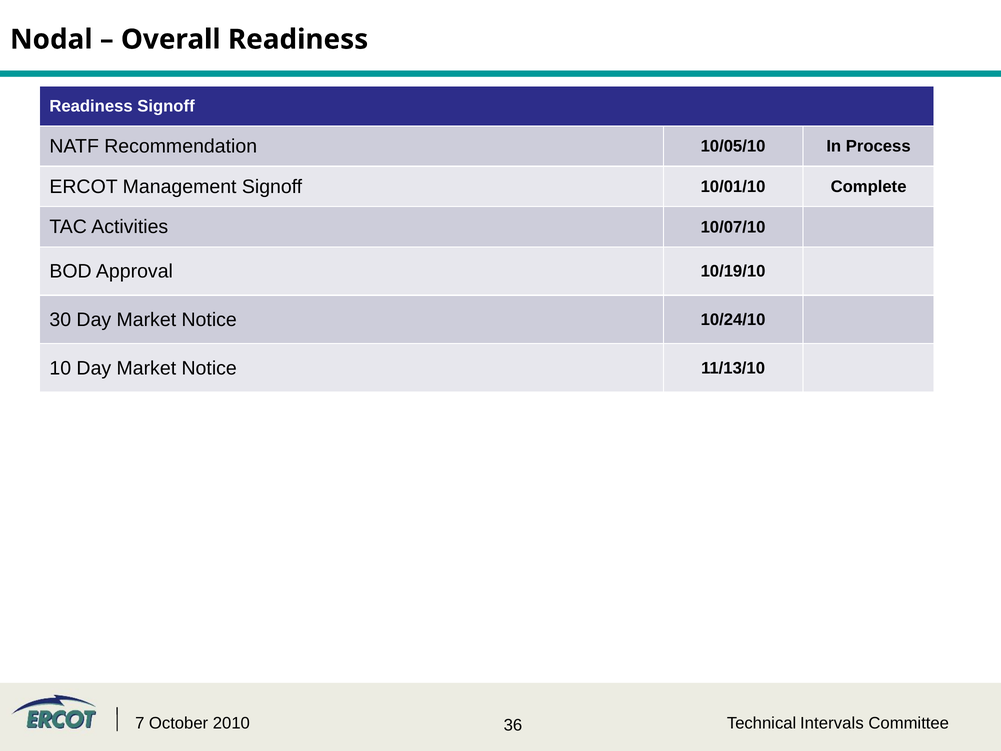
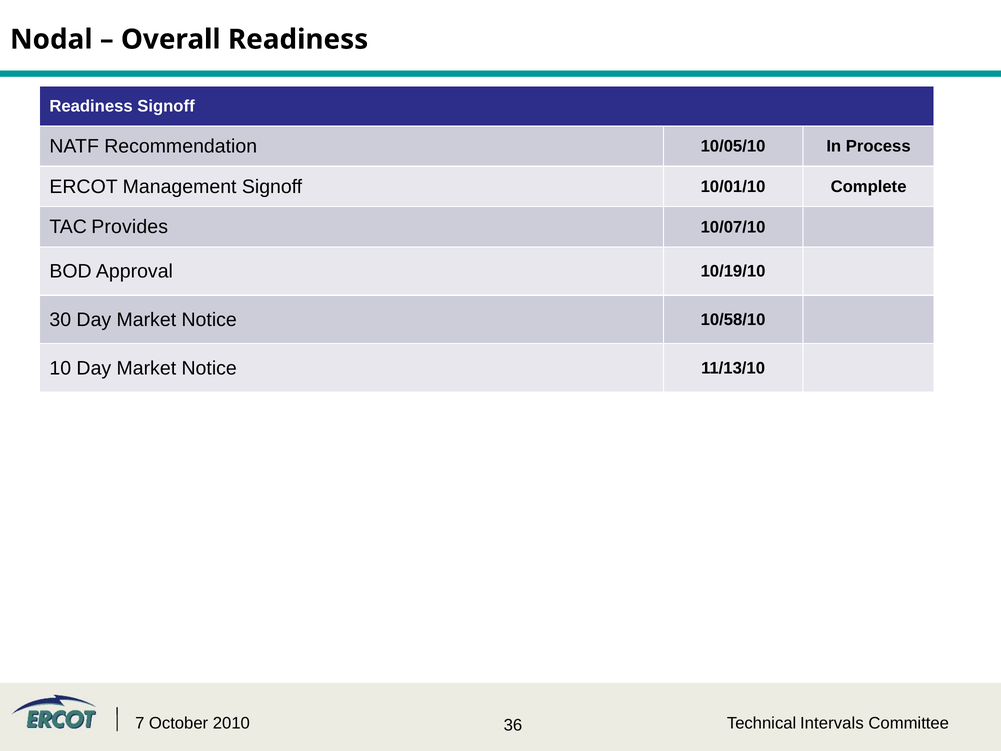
Activities: Activities -> Provides
10/24/10: 10/24/10 -> 10/58/10
